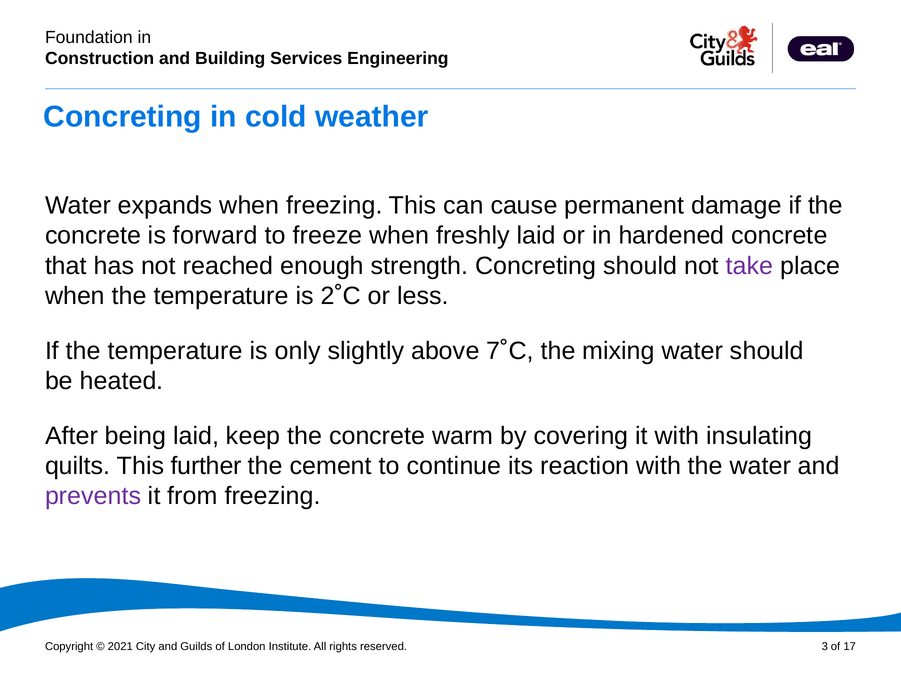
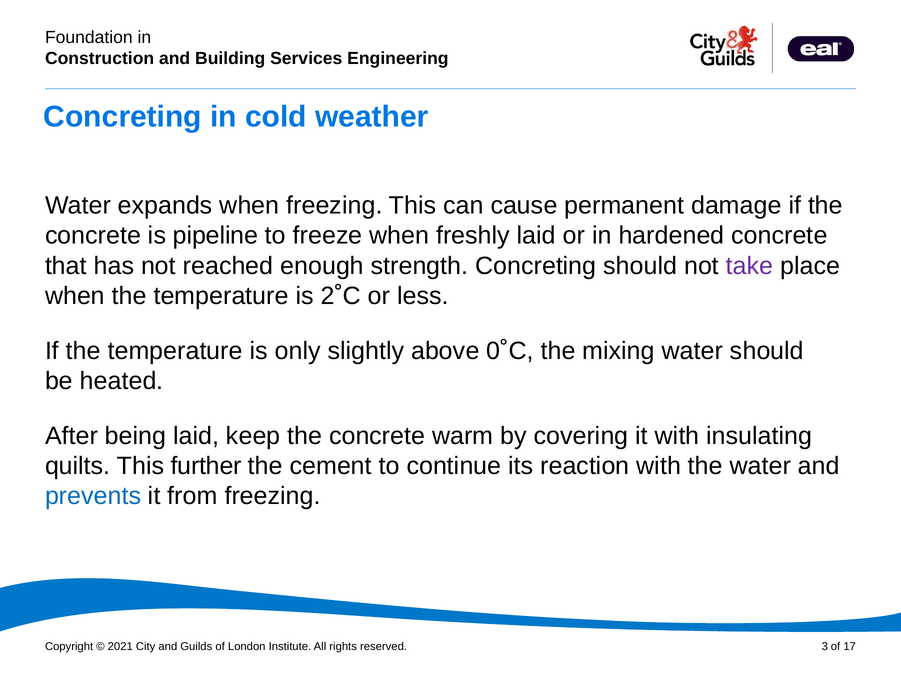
forward: forward -> pipeline
7˚C: 7˚C -> 0˚C
prevents colour: purple -> blue
